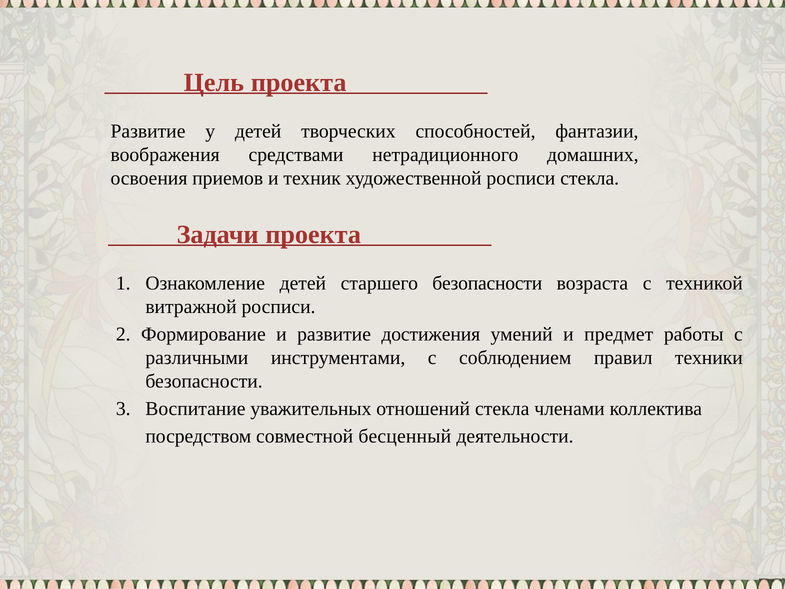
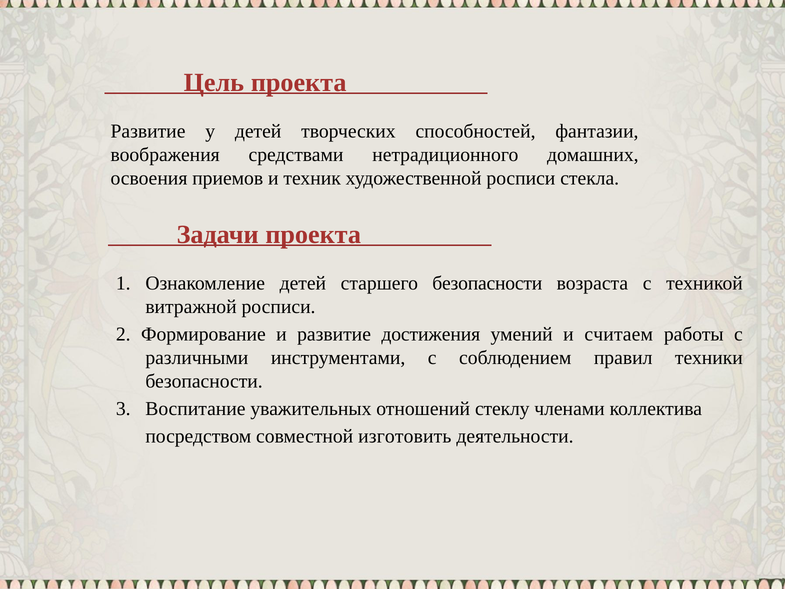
предмет: предмет -> считаем
отношений стекла: стекла -> стеклу
бесценный: бесценный -> изготовить
